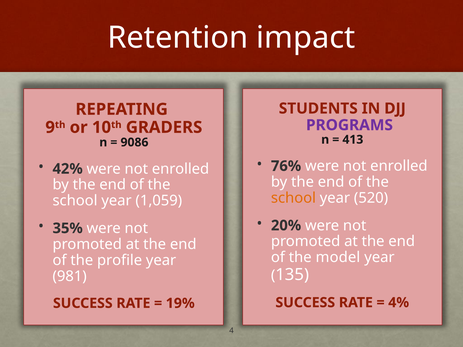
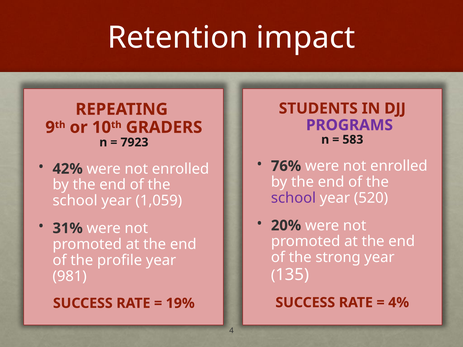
413: 413 -> 583
9086: 9086 -> 7923
school at (293, 198) colour: orange -> purple
35%: 35% -> 31%
model: model -> strong
